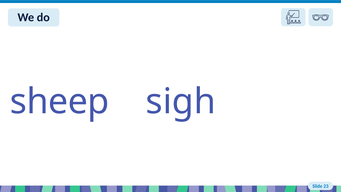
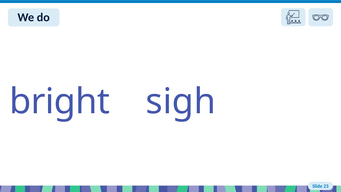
sheep: sheep -> bright
